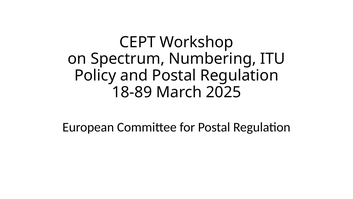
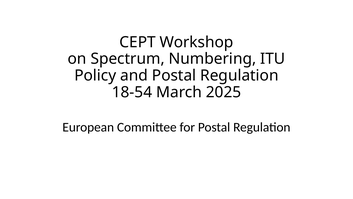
18-89: 18-89 -> 18-54
